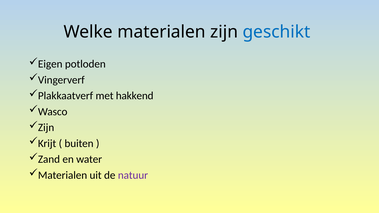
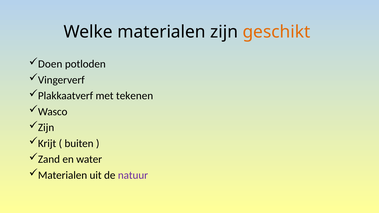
geschikt colour: blue -> orange
Eigen: Eigen -> Doen
hakkend: hakkend -> tekenen
